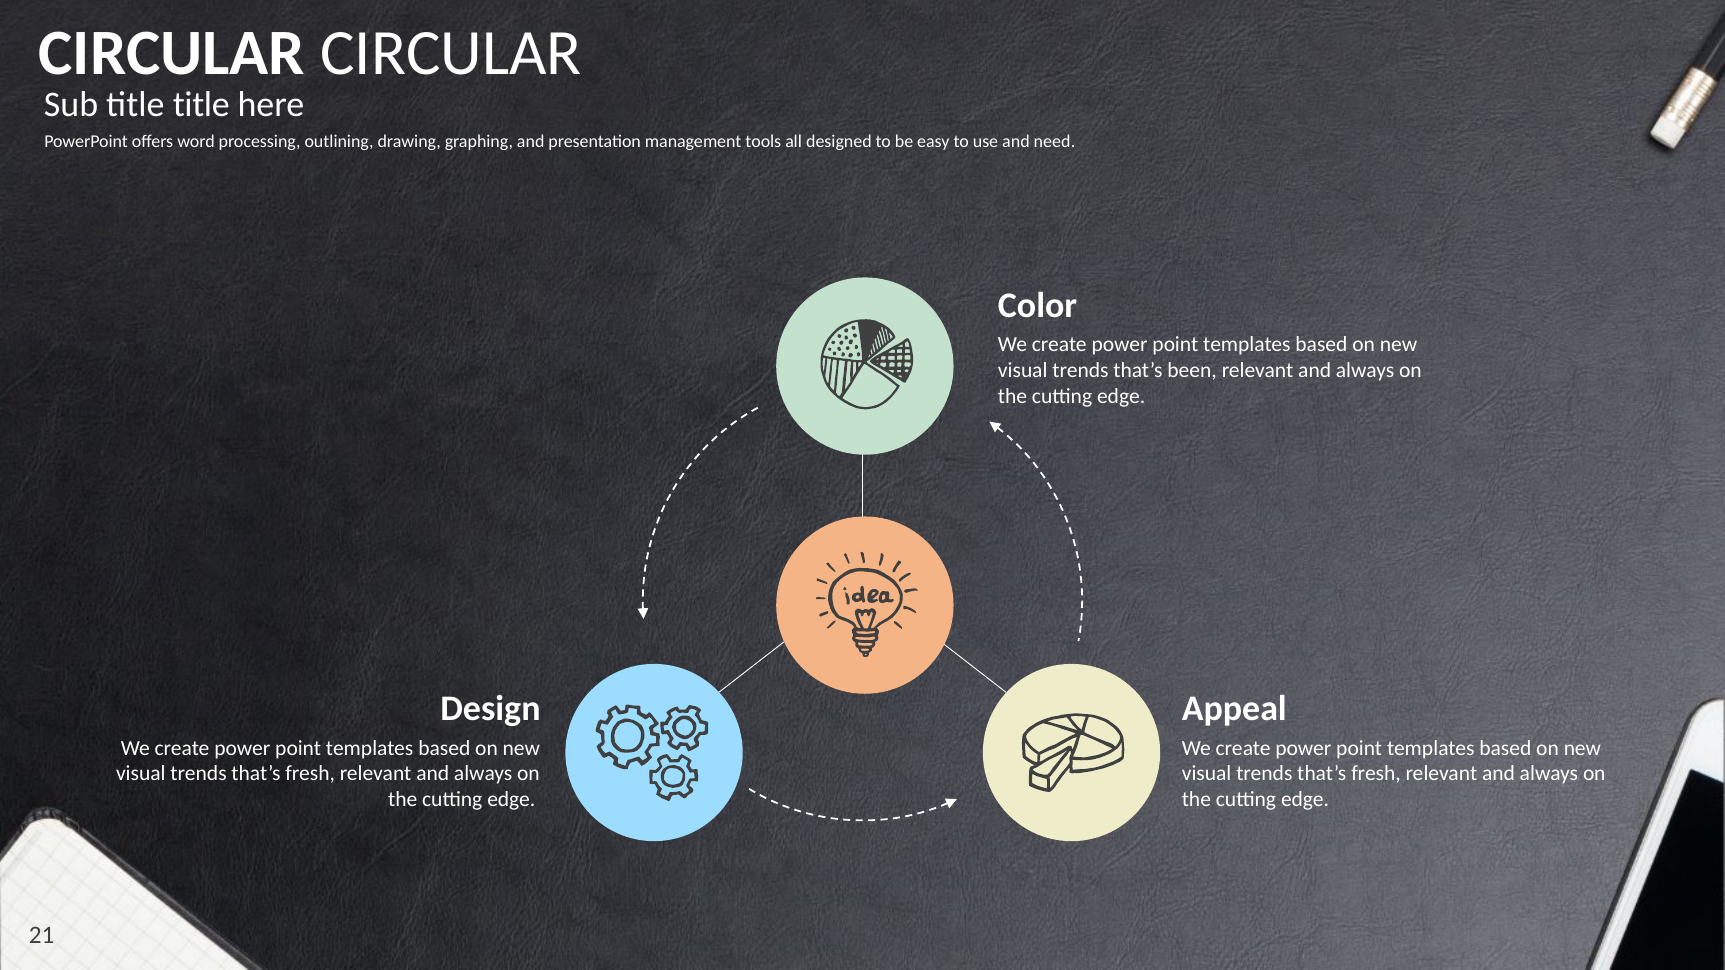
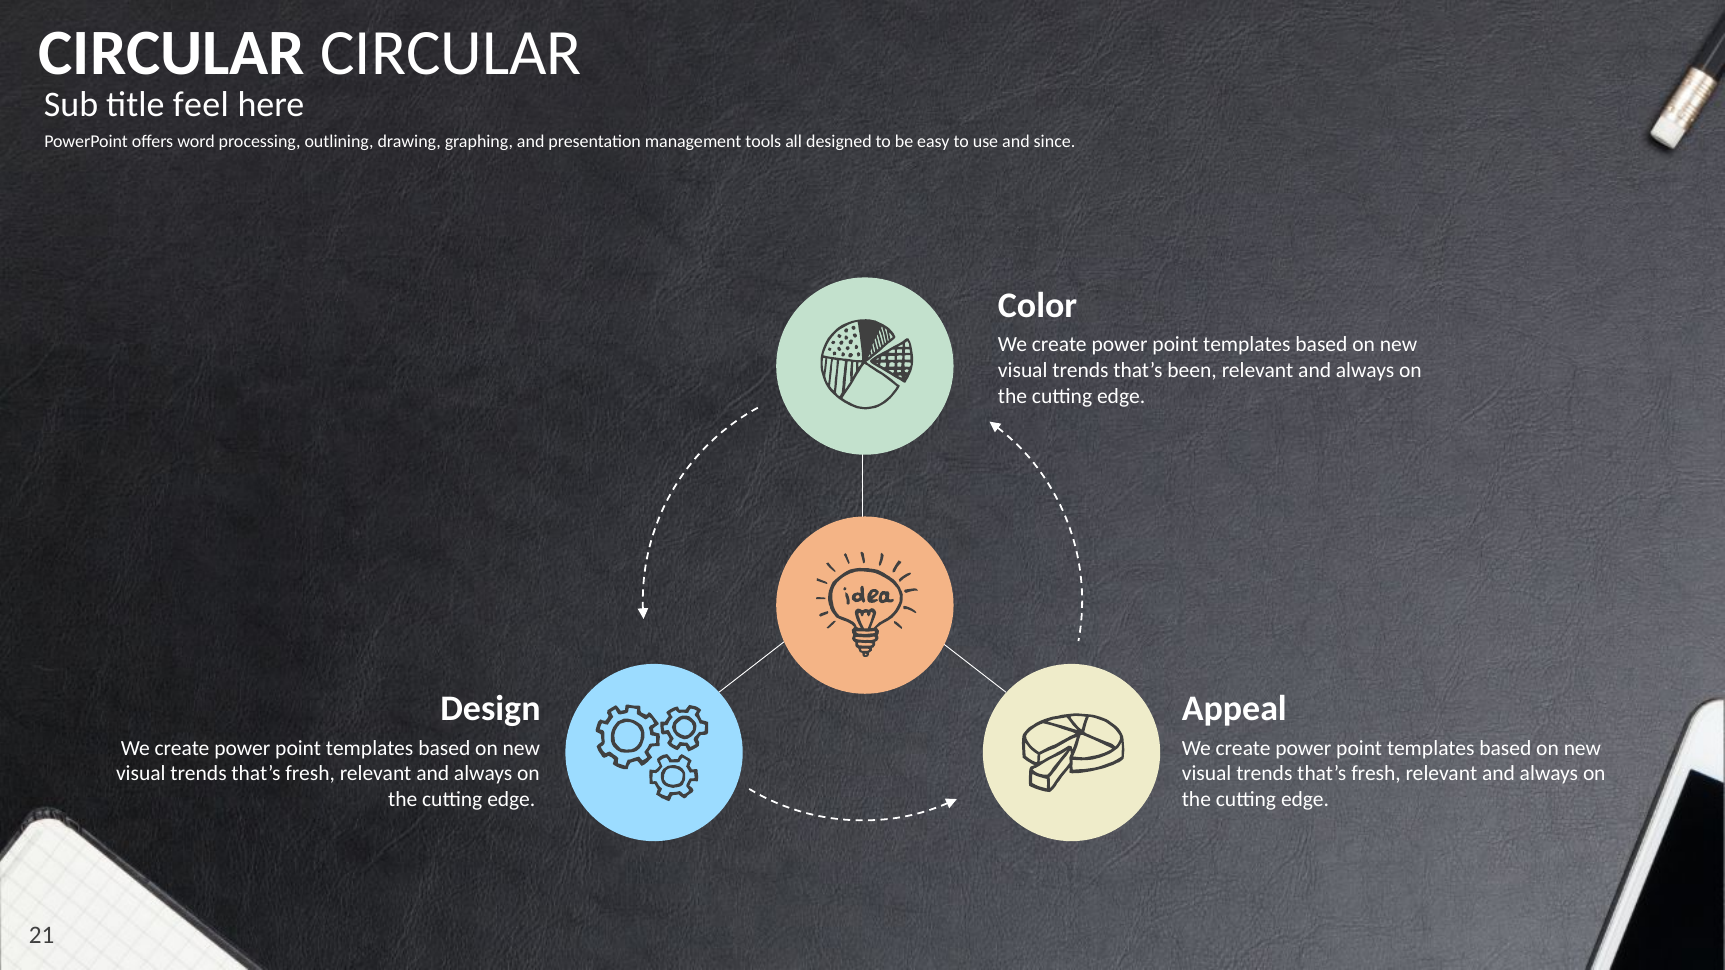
title title: title -> feel
need: need -> since
